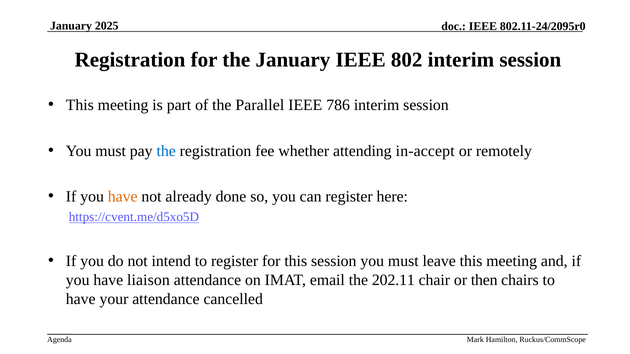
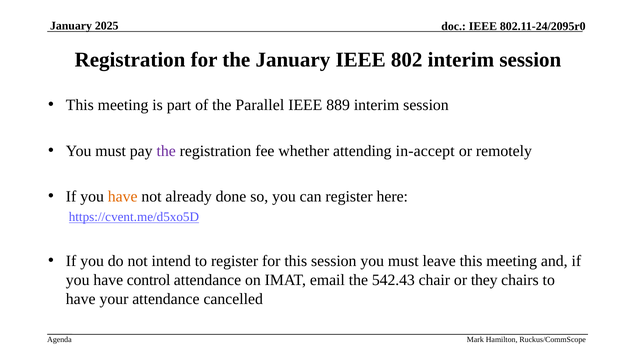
786: 786 -> 889
the at (166, 151) colour: blue -> purple
liaison: liaison -> control
202.11: 202.11 -> 542.43
then: then -> they
